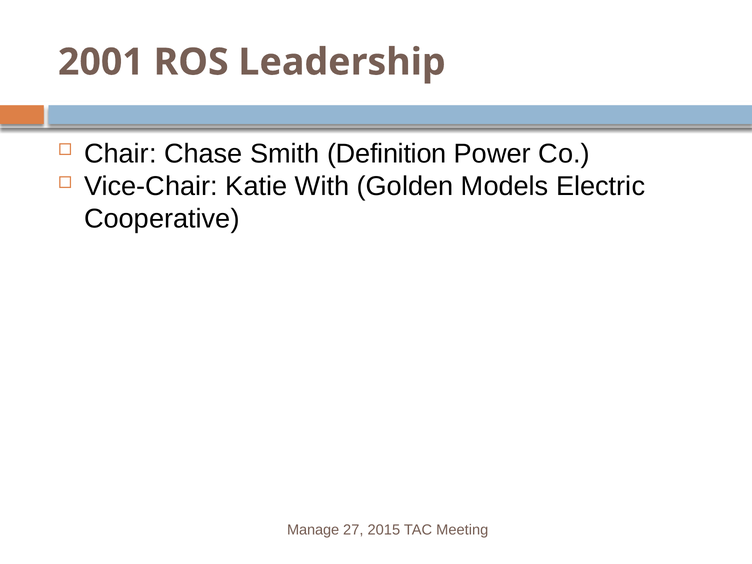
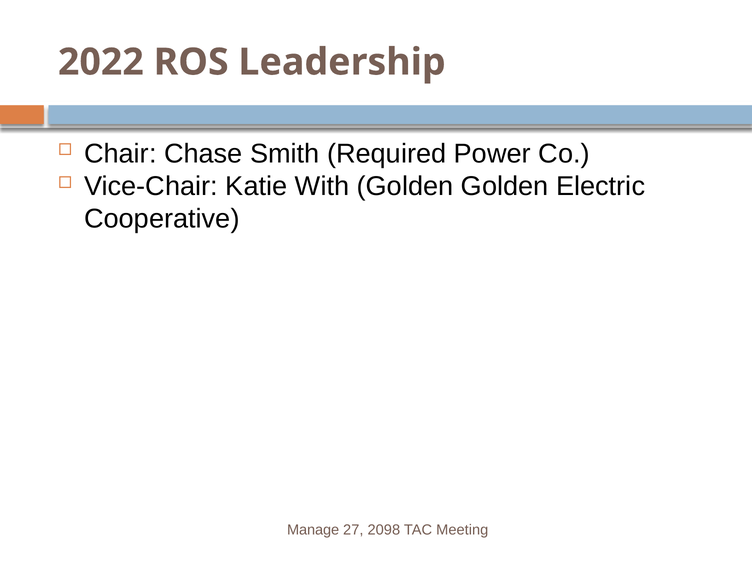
2001: 2001 -> 2022
Definition: Definition -> Required
Golden Models: Models -> Golden
2015: 2015 -> 2098
